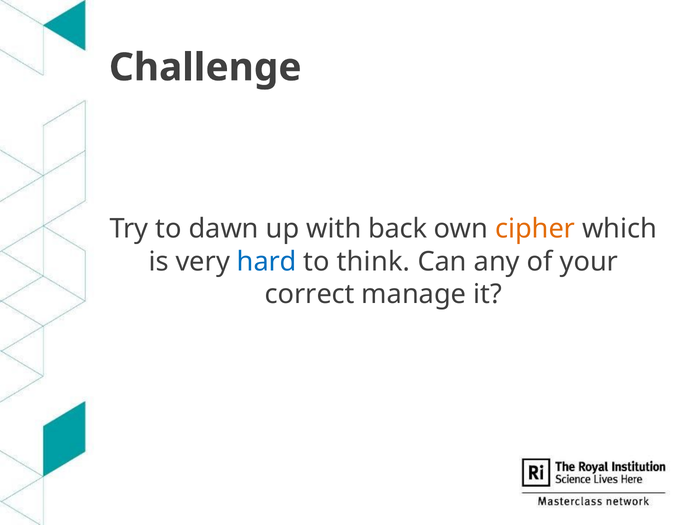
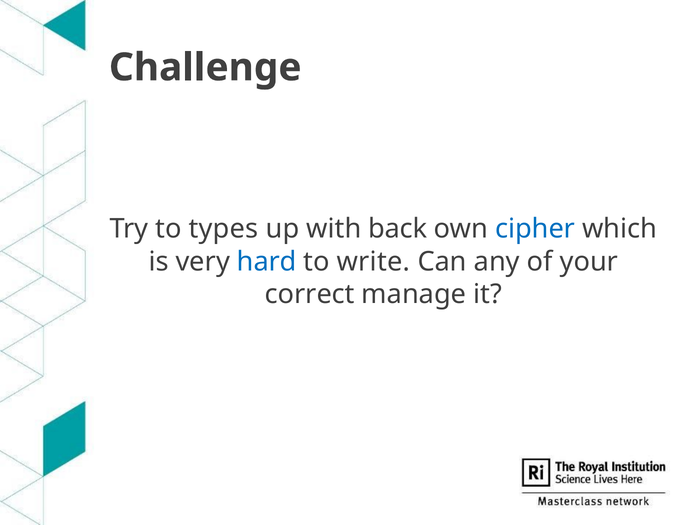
dawn: dawn -> types
cipher colour: orange -> blue
think: think -> write
